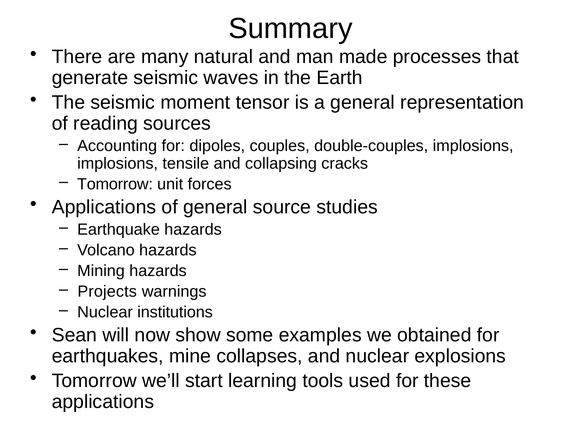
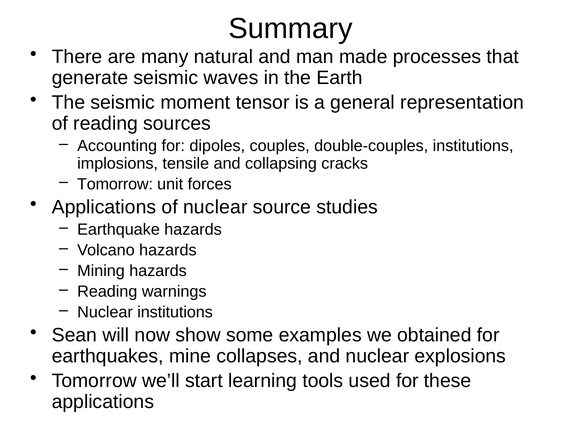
double-couples implosions: implosions -> institutions
of general: general -> nuclear
Projects at (107, 291): Projects -> Reading
